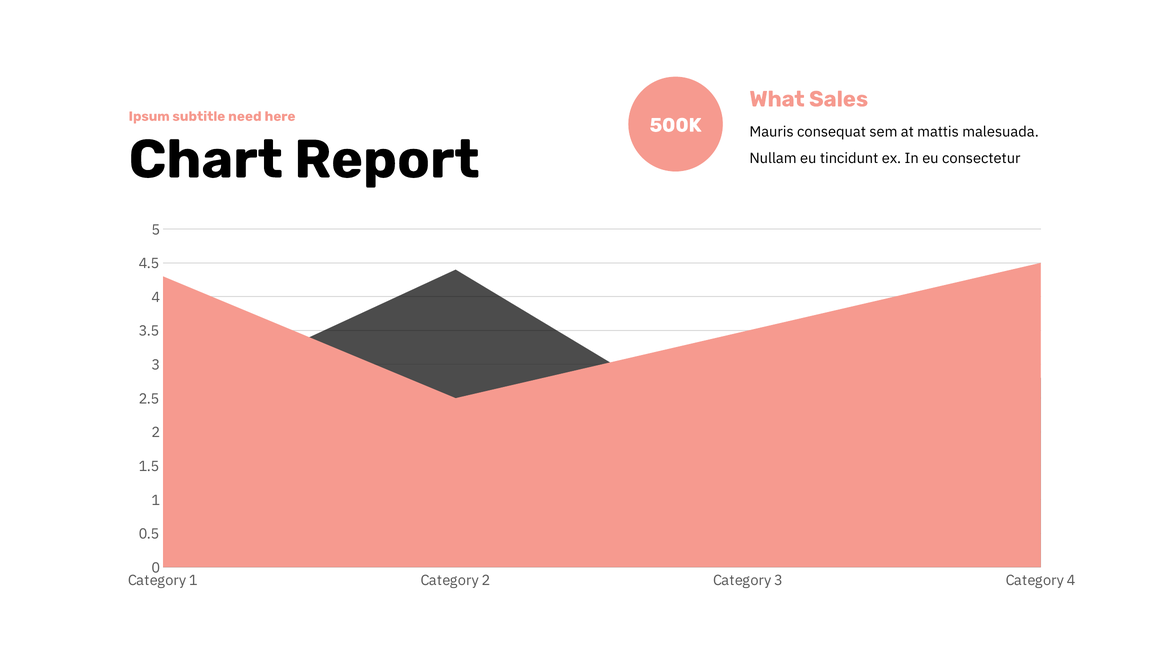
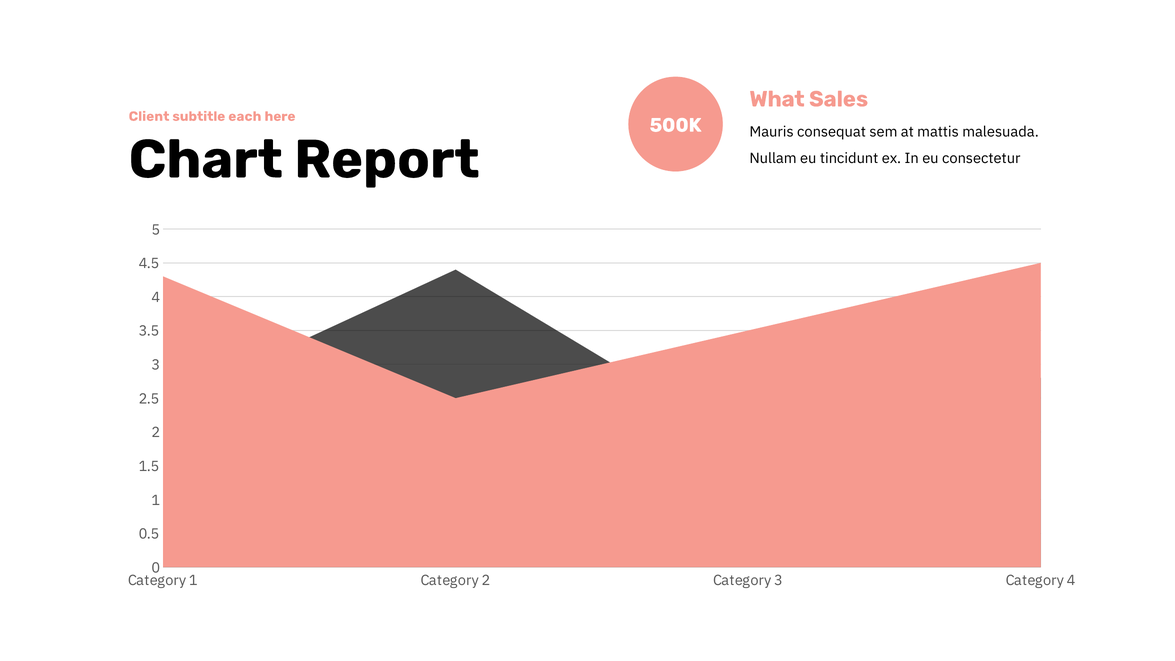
Ipsum: Ipsum -> Client
need: need -> each
